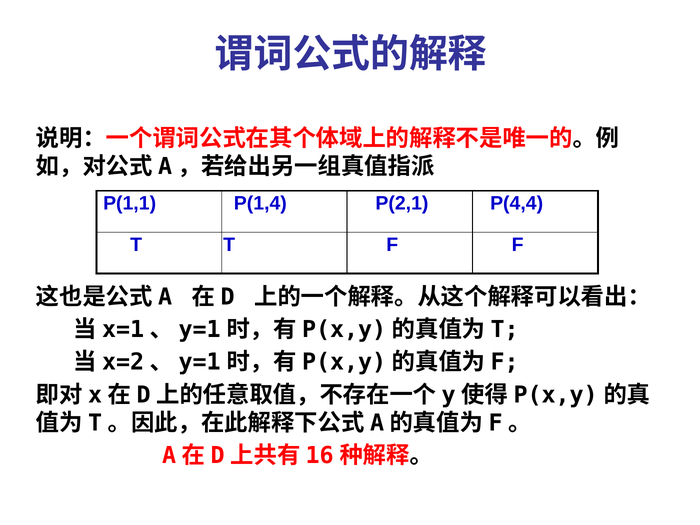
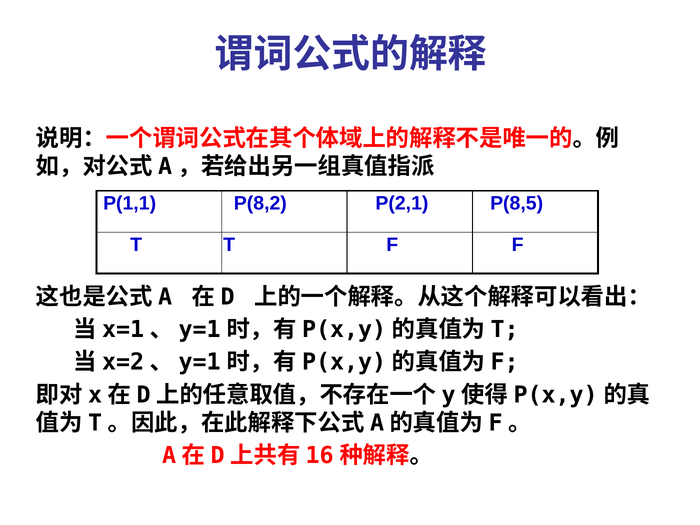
P(1,4: P(1,4 -> P(8,2
P(4,4: P(4,4 -> P(8,5
